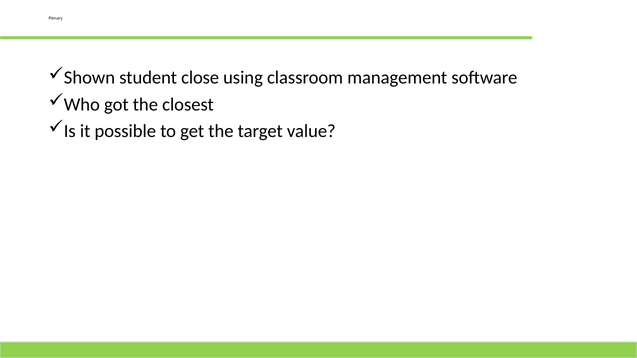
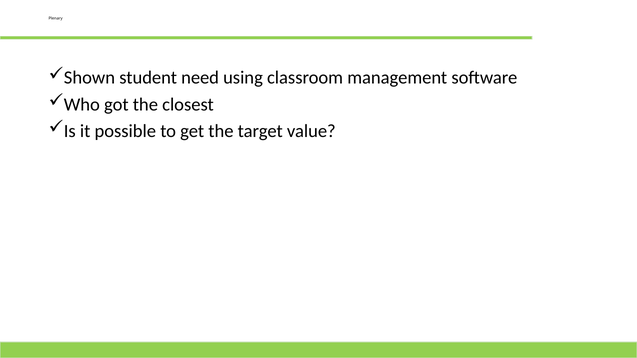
close: close -> need
